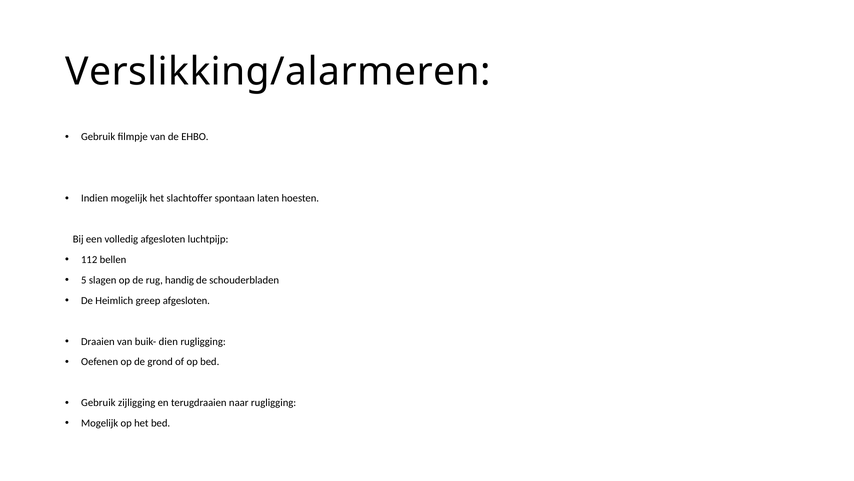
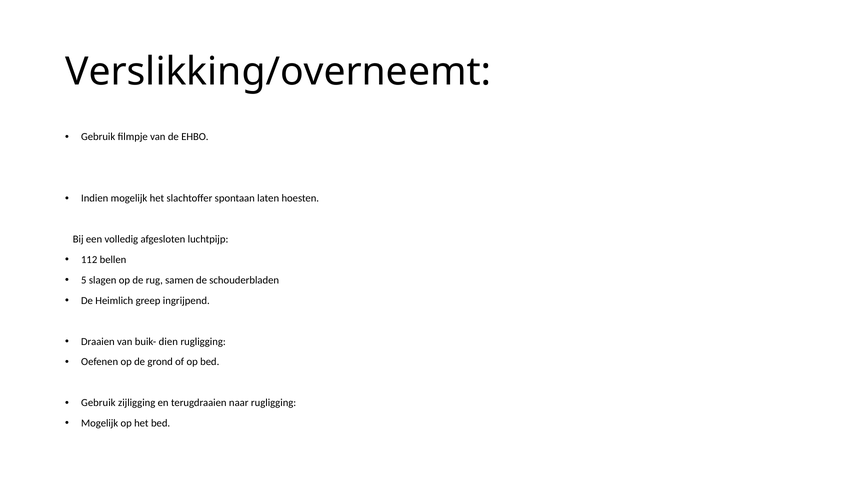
Verslikking/alarmeren: Verslikking/alarmeren -> Verslikking/overneemt
handig: handig -> samen
greep afgesloten: afgesloten -> ingrijpend
